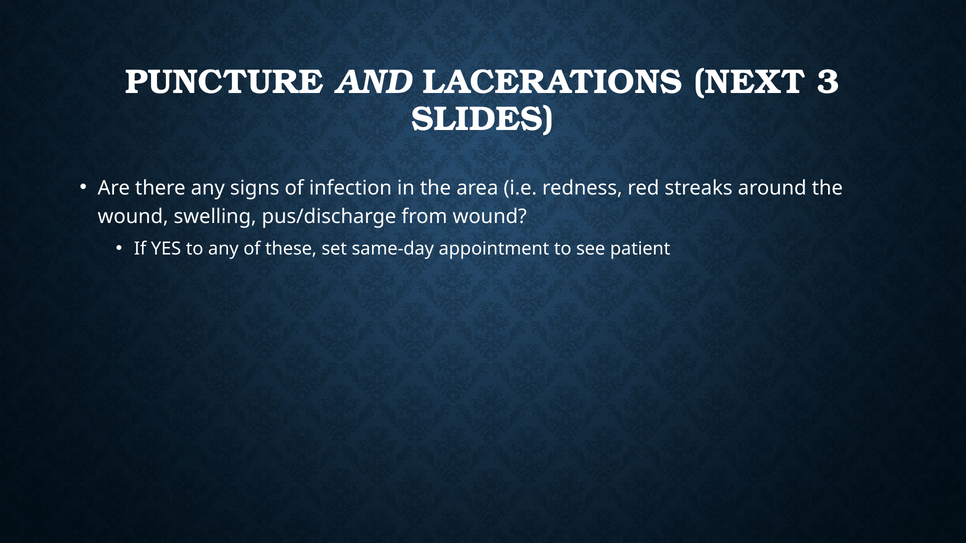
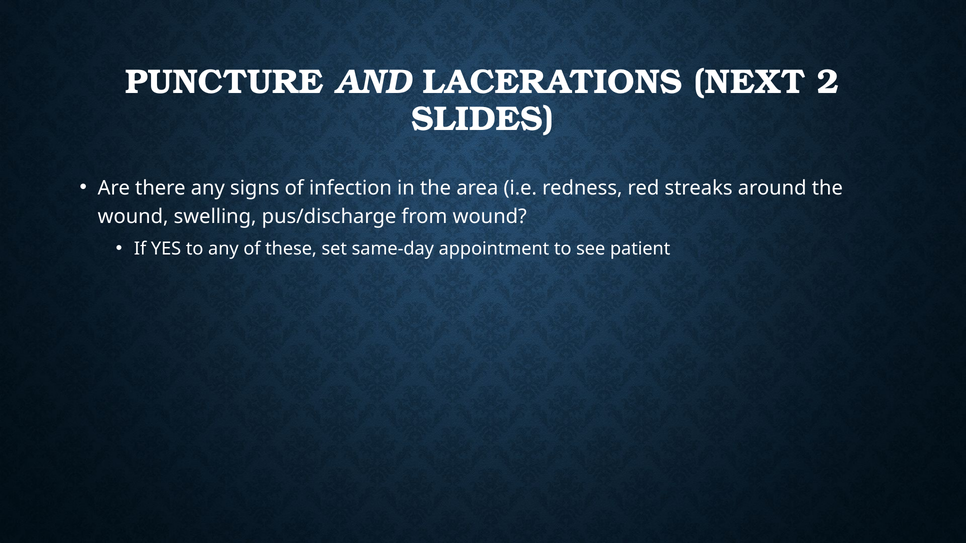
3: 3 -> 2
